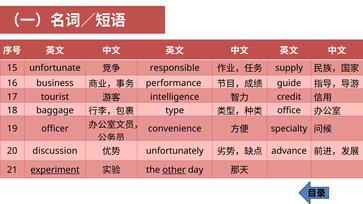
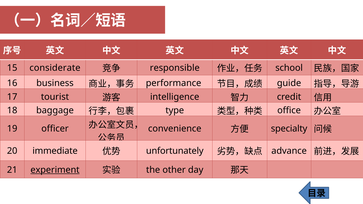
unfortunate: unfortunate -> considerate
supply: supply -> school
discussion: discussion -> immediate
other underline: present -> none
